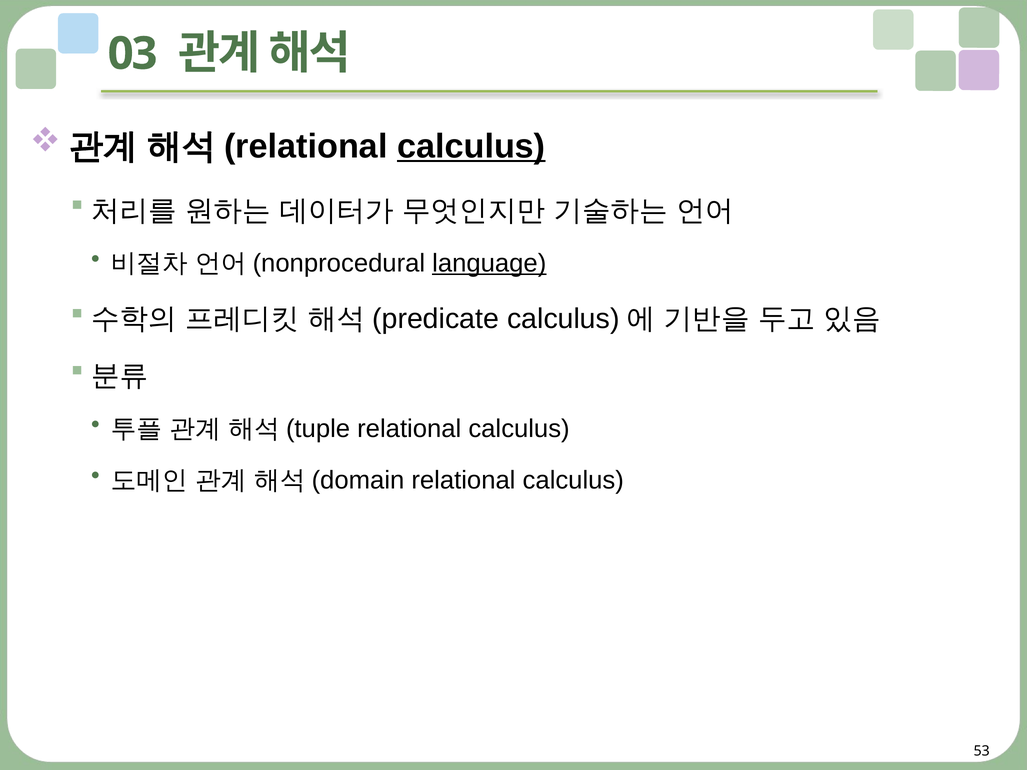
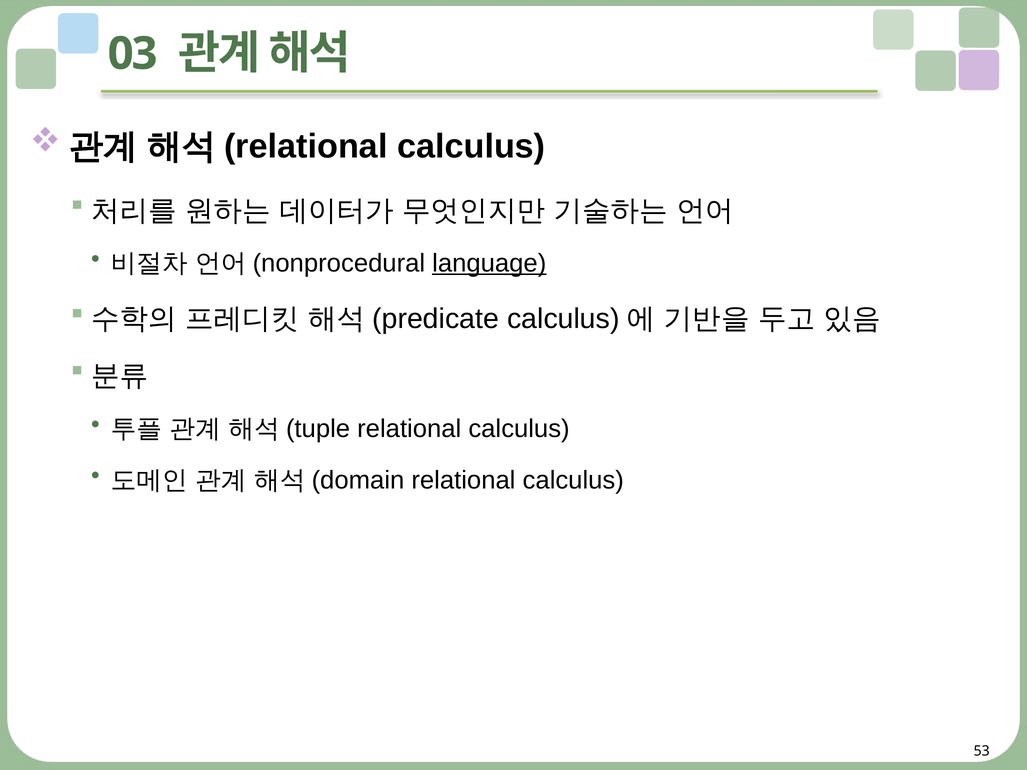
calculus at (471, 146) underline: present -> none
